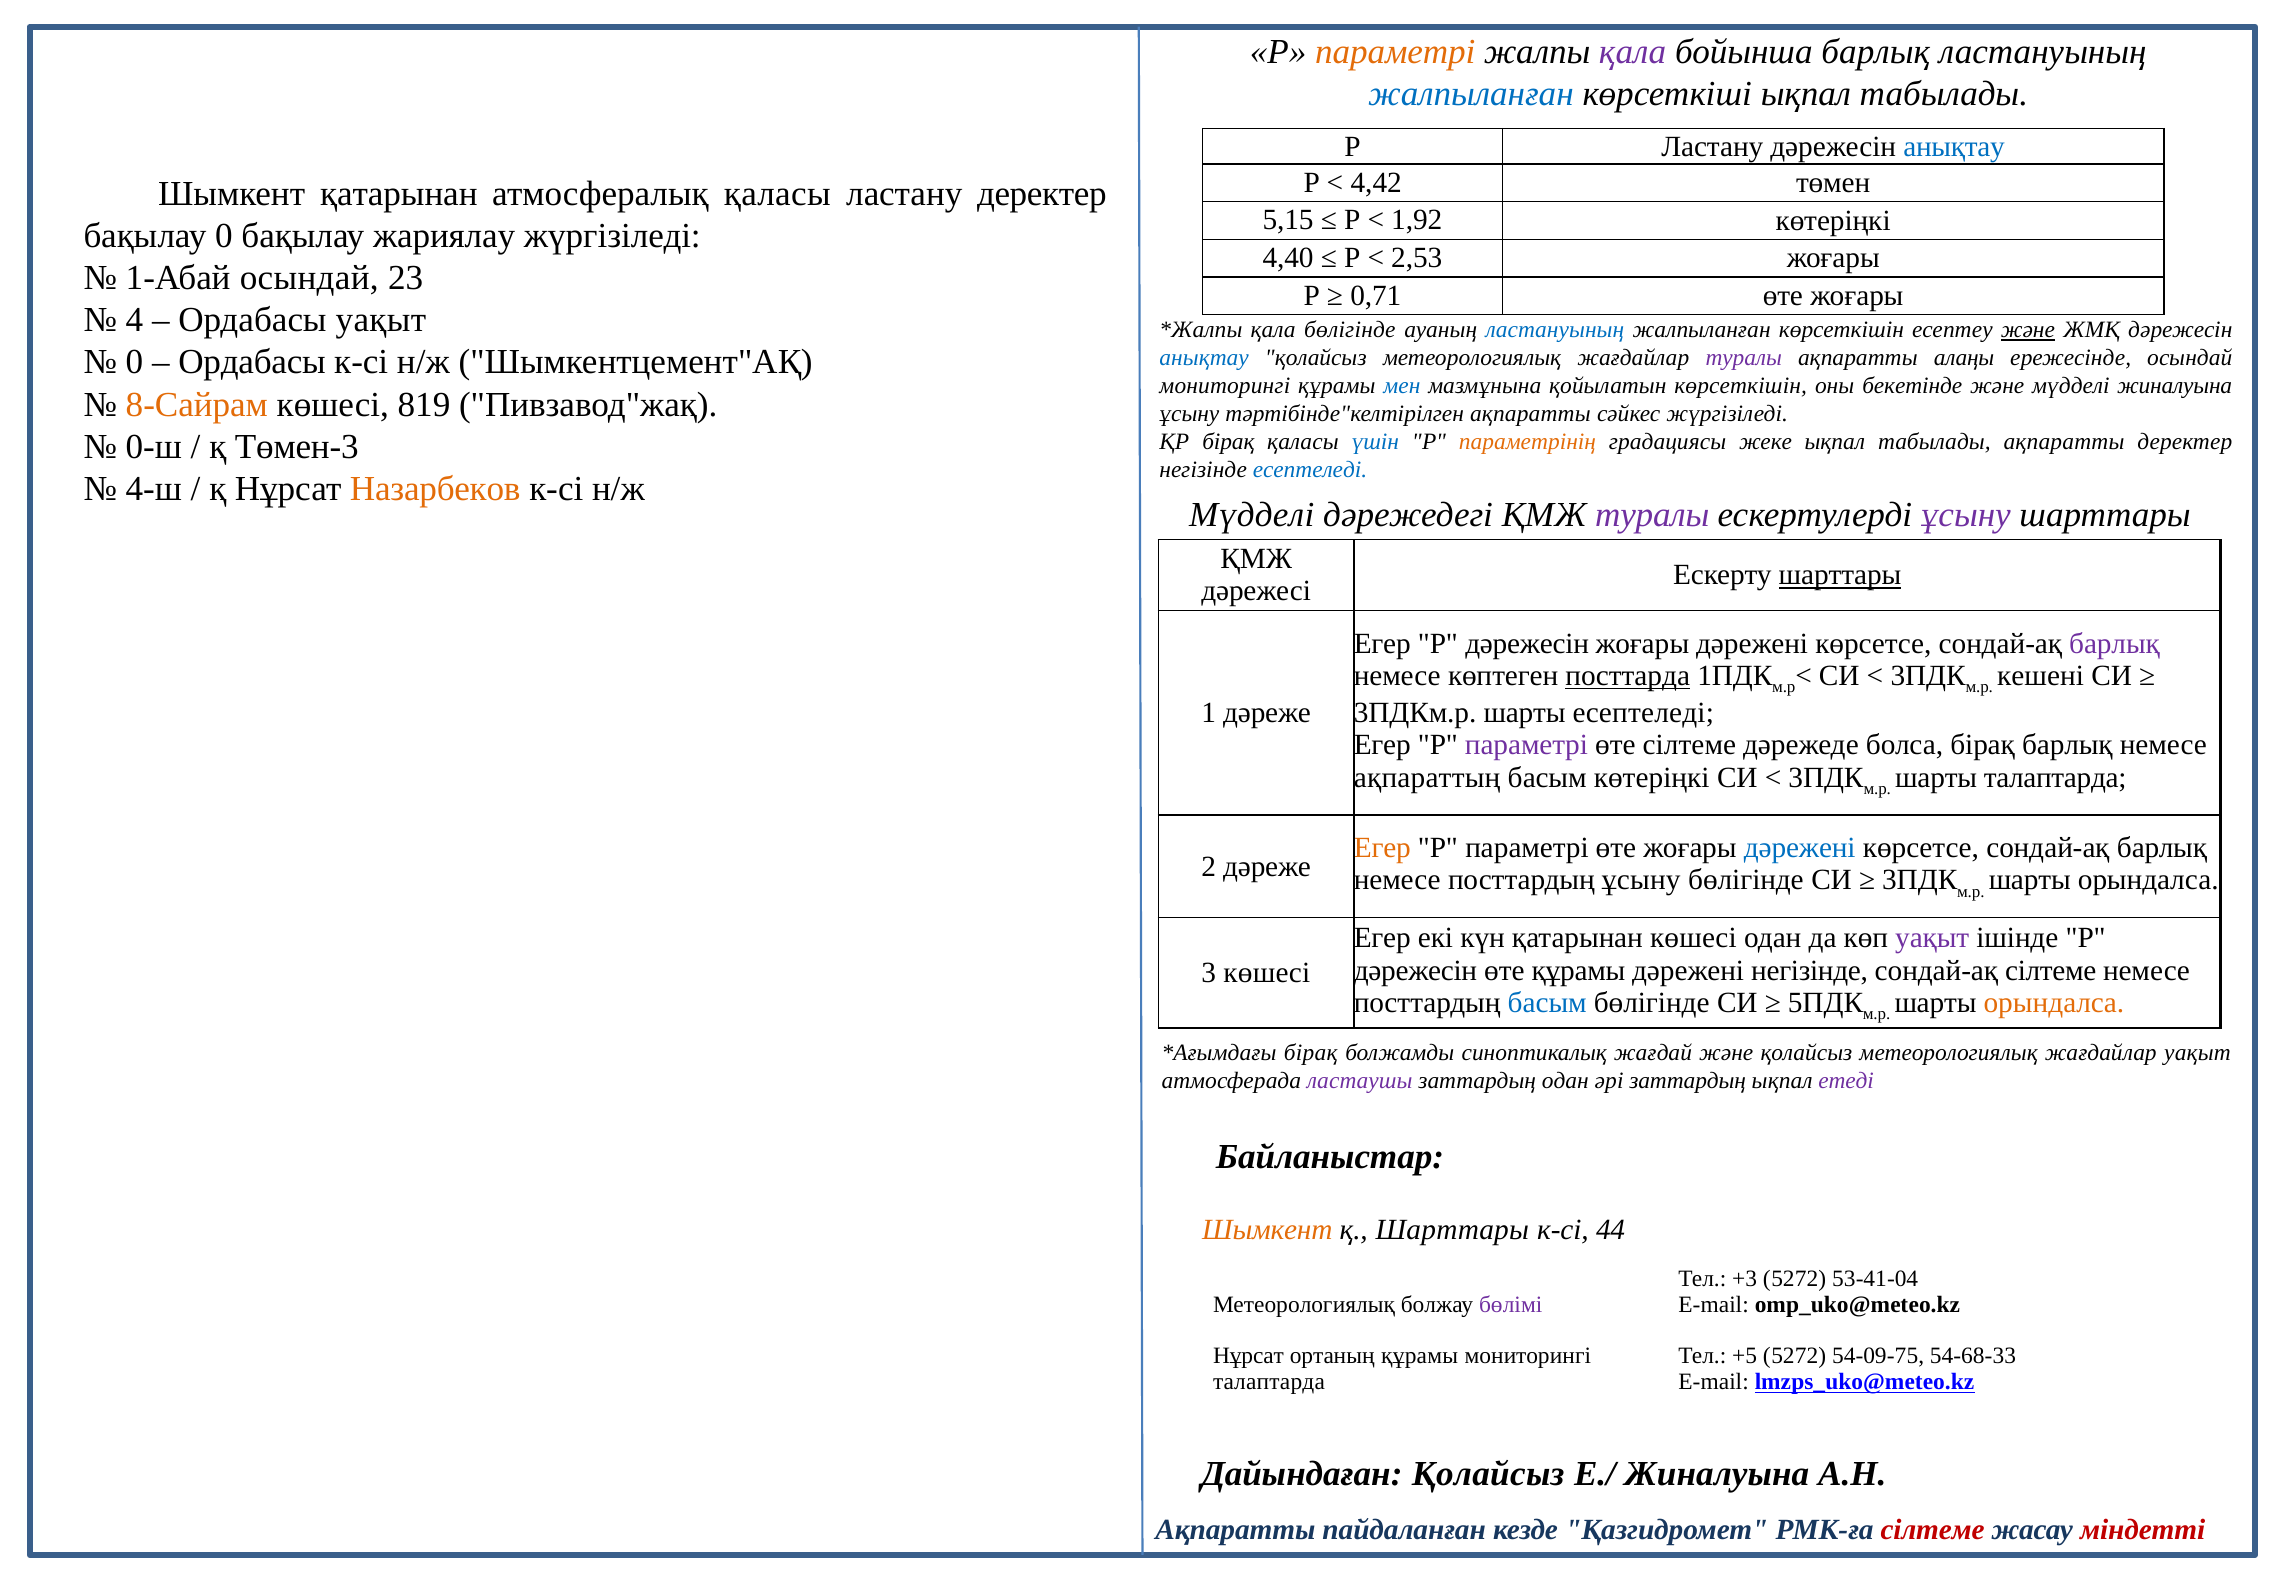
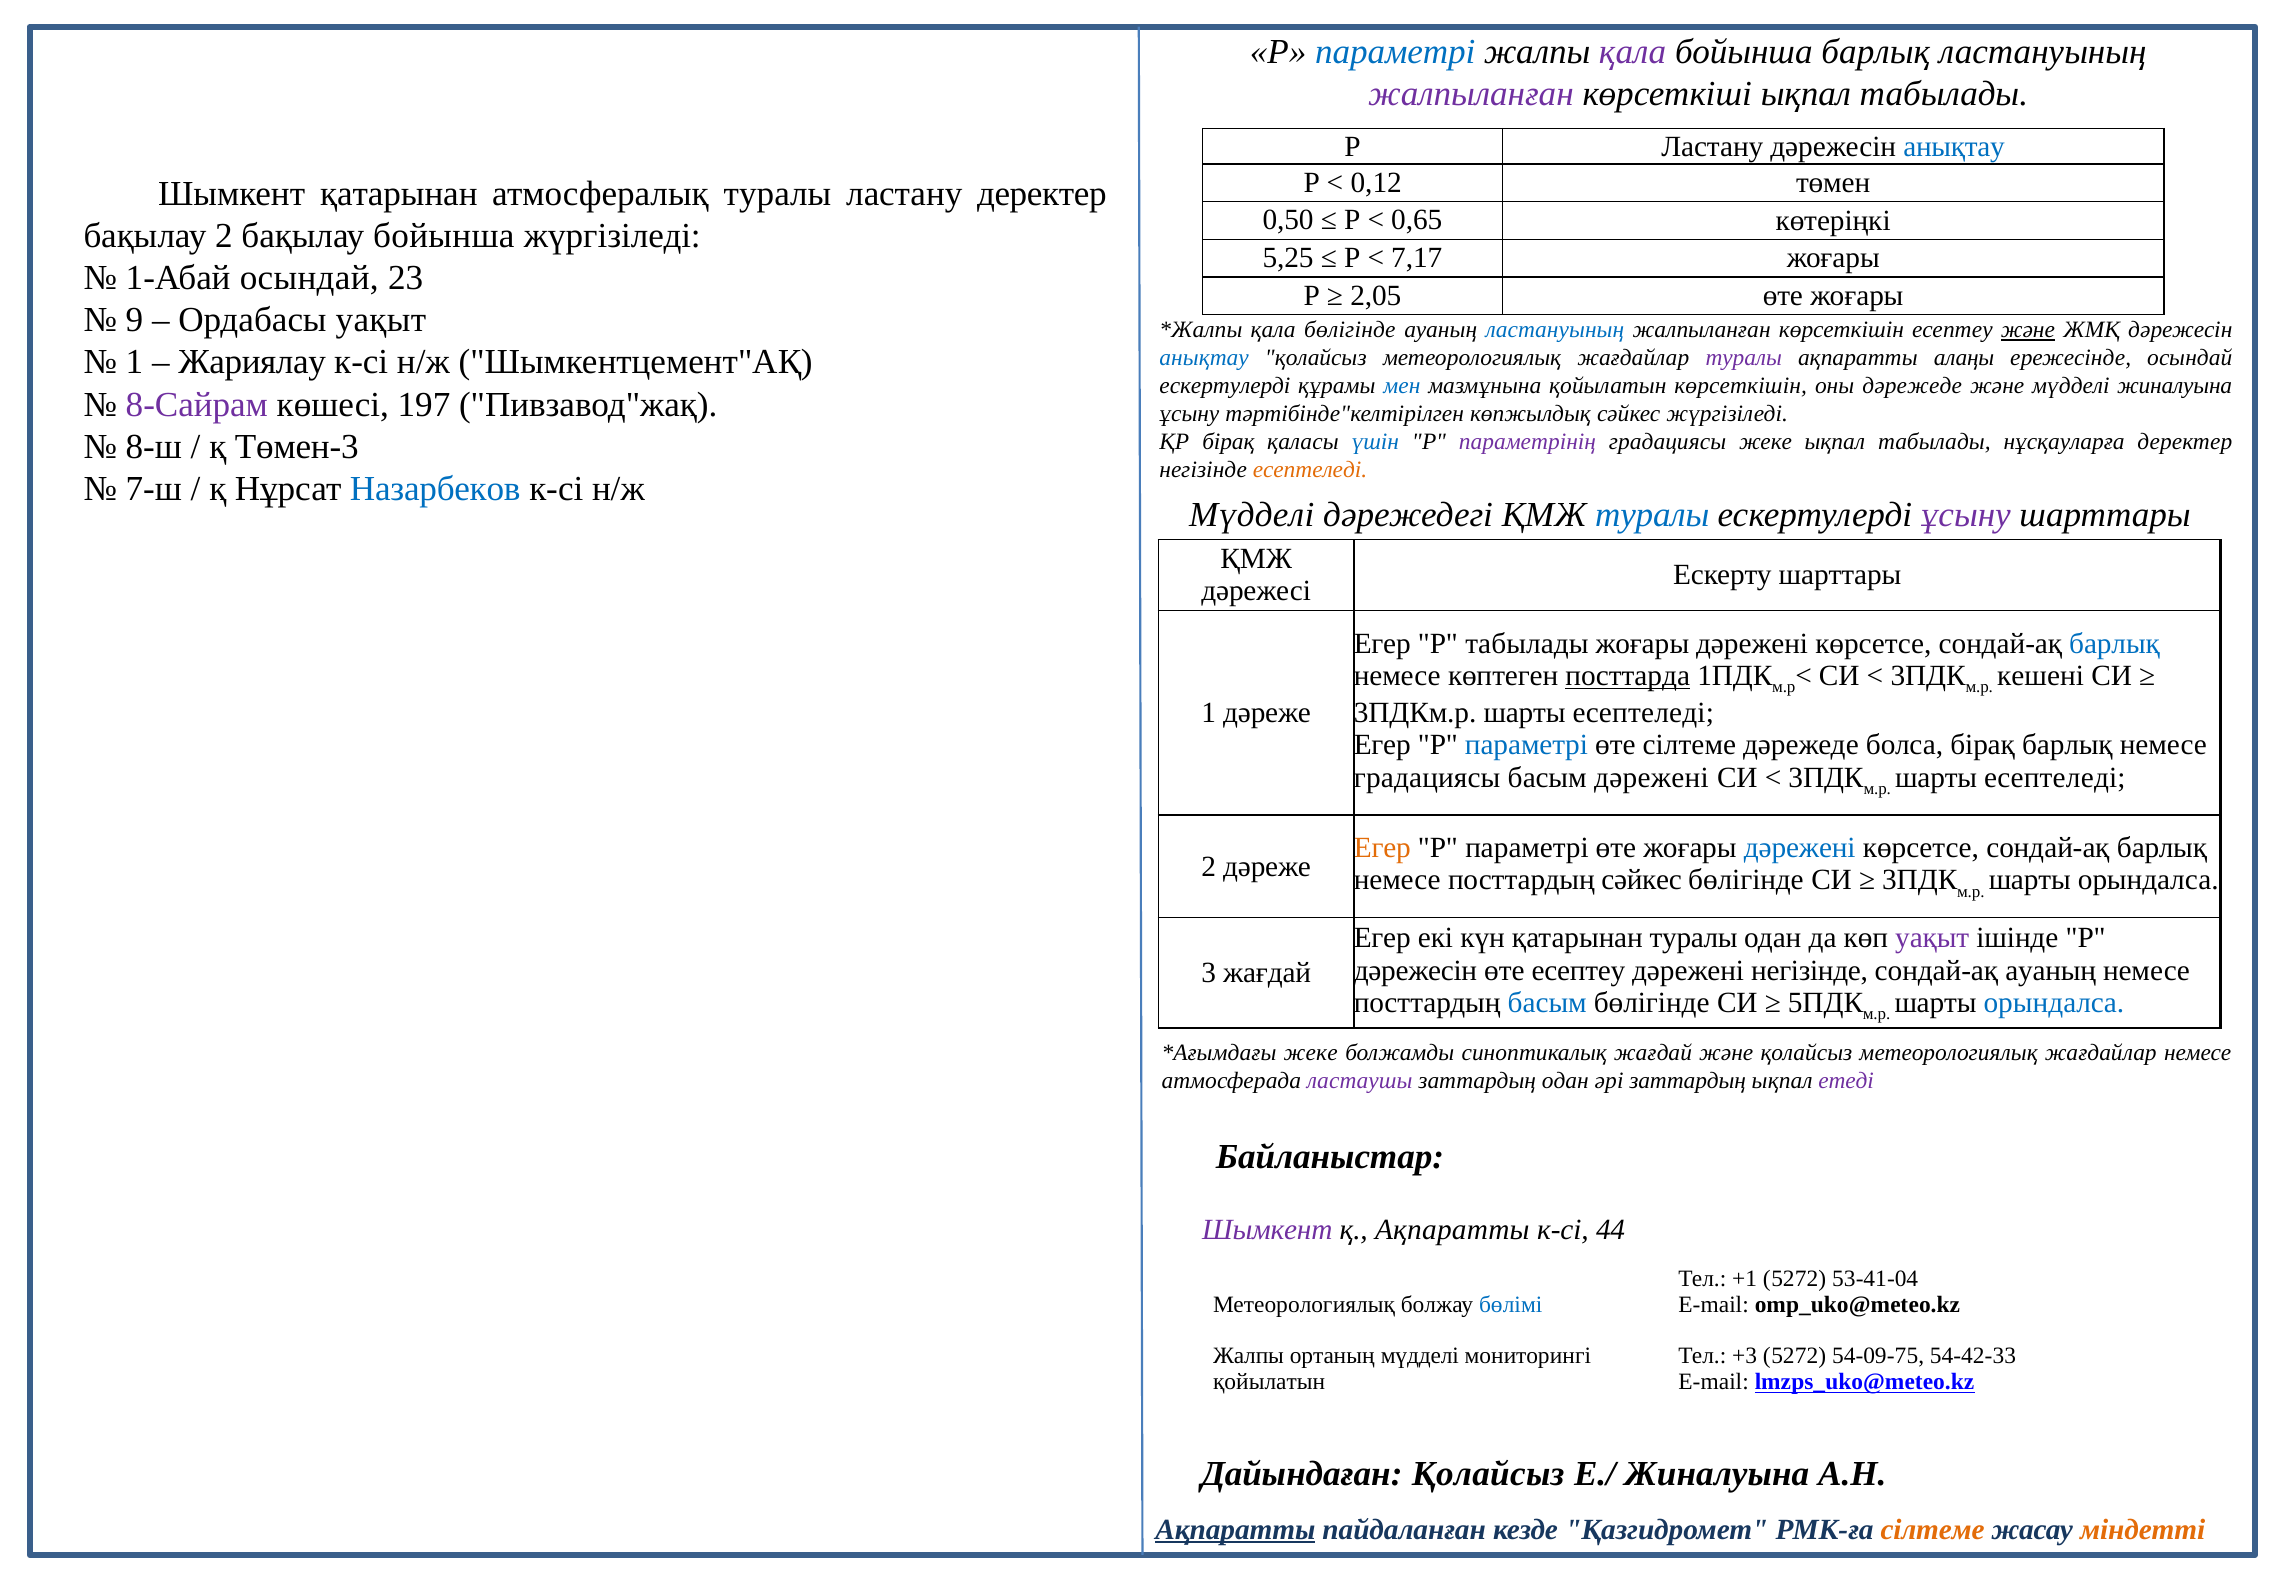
параметрі at (1395, 52) colour: orange -> blue
жалпыланған at (1471, 94) colour: blue -> purple
4,42: 4,42 -> 0,12
атмосфералық қаласы: қаласы -> туралы
5,15: 5,15 -> 0,50
1,92: 1,92 -> 0,65
бақылау 0: 0 -> 2
бақылау жариялау: жариялау -> бойынша
4,40: 4,40 -> 5,25
2,53: 2,53 -> 7,17
0,71: 0,71 -> 2,05
4: 4 -> 9
0 at (135, 362): 0 -> 1
Ордабасы at (252, 362): Ордабасы -> Жариялау
мониторингі at (1225, 386): мониторингі -> ескертулерді
оны бекетінде: бекетінде -> дәрежеде
8-Сайрам colour: orange -> purple
819: 819 -> 197
тәртібінде"келтірілген ақпаратты: ақпаратты -> көпжылдық
0-ш: 0-ш -> 8-ш
параметрінің colour: orange -> purple
табылады ақпаратты: ақпаратты -> нұсқауларға
есептеледі at (1310, 470) colour: blue -> orange
4-ш: 4-ш -> 7-ш
Назарбеков colour: orange -> blue
туралы at (1652, 515) colour: purple -> blue
шарттары at (1840, 575) underline: present -> none
Егер Р дәрежесін: дәрежесін -> табылады
барлық at (2115, 644) colour: purple -> blue
параметрі at (1526, 745) colour: purple -> blue
ақпараттың at (1427, 777): ақпараттың -> градациясы
басым көтеріңкі: көтеріңкі -> дәрежені
талаптарда at (2055, 777): талаптарда -> есептеледі
посттардың ұсыну: ұсыну -> сәйкес
қатарынан көшесі: көшесі -> туралы
өте құрамы: құрамы -> есептеу
сондай-ақ сілтеме: сілтеме -> ауаның
3 көшесі: көшесі -> жағдай
орындалса at (2054, 1003) colour: orange -> blue
бірақ at (1311, 1053): бірақ -> жеке
жағдайлар уақыт: уақыт -> немесе
Шымкент at (1267, 1229) colour: orange -> purple
қ Шарттары: Шарттары -> Ақпаратты
+3: +3 -> +1
бөлімі colour: purple -> blue
Нұрсат at (1248, 1356): Нұрсат -> Жалпы
ортаның құрамы: құрамы -> мүдделі
+5: +5 -> +3
54-68-33: 54-68-33 -> 54-42-33
талаптарда at (1269, 1382): талаптарда -> қойылатын
Ақпаратты at (1235, 1529) underline: none -> present
сілтеме at (1933, 1529) colour: red -> orange
міндетті colour: red -> orange
